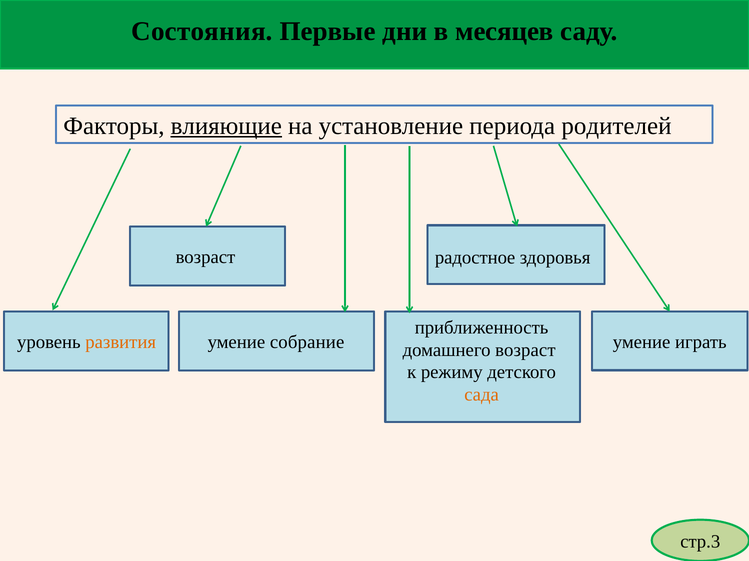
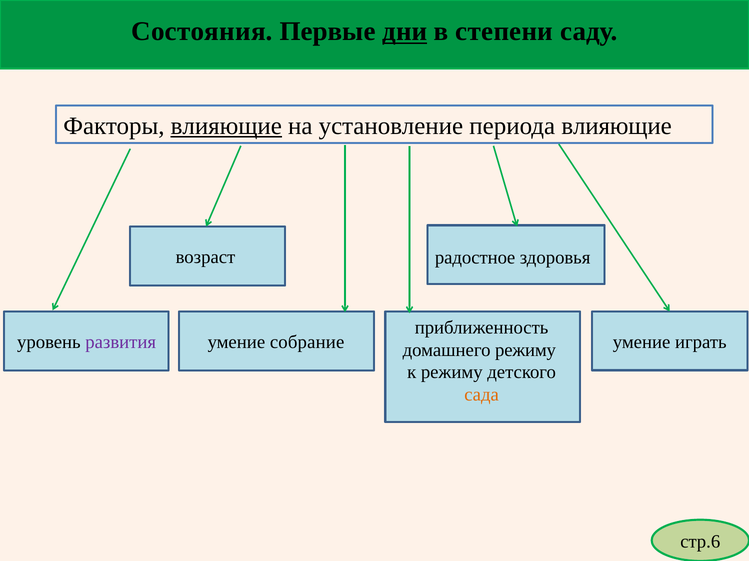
дни underline: none -> present
месяцев: месяцев -> степени
периода родителей: родителей -> влияющие
развития colour: orange -> purple
домашнего возраст: возраст -> режиму
стр.3: стр.3 -> стр.6
